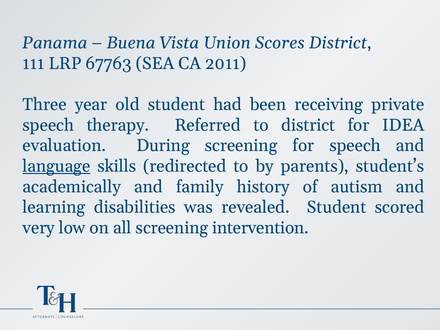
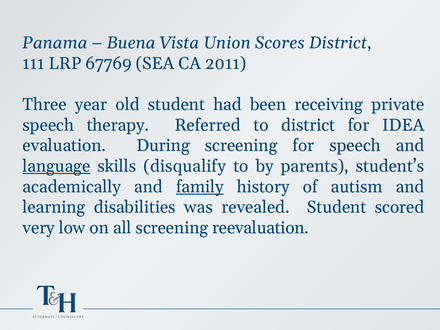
67763: 67763 -> 67769
redirected: redirected -> disqualify
family underline: none -> present
intervention: intervention -> reevaluation
